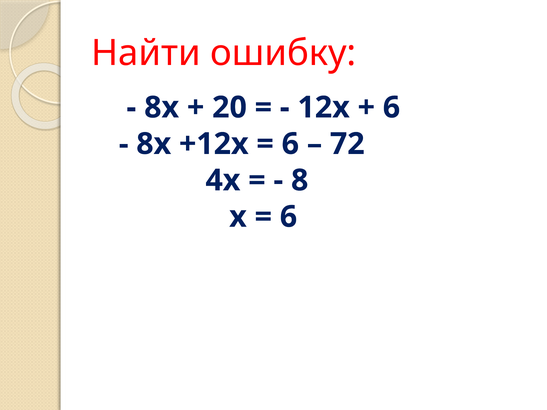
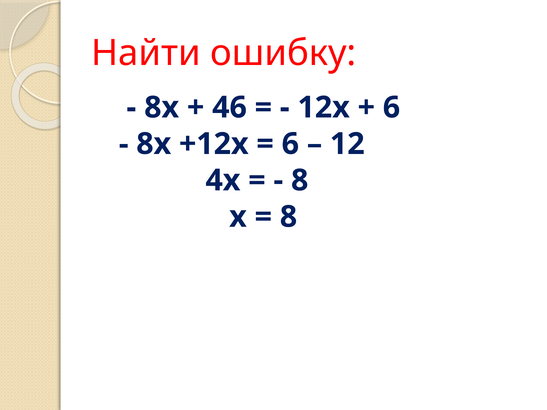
20: 20 -> 46
72: 72 -> 12
6 at (288, 217): 6 -> 8
